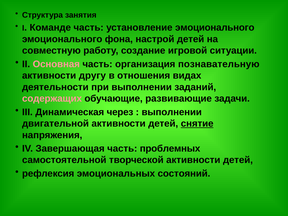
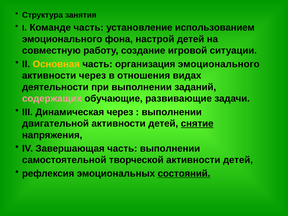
установление эмоционального: эмоционального -> использованием
Основная colour: pink -> yellow
организация познавательную: познавательную -> эмоционального
активности другу: другу -> через
часть проблемных: проблемных -> выполнении
состояний underline: none -> present
